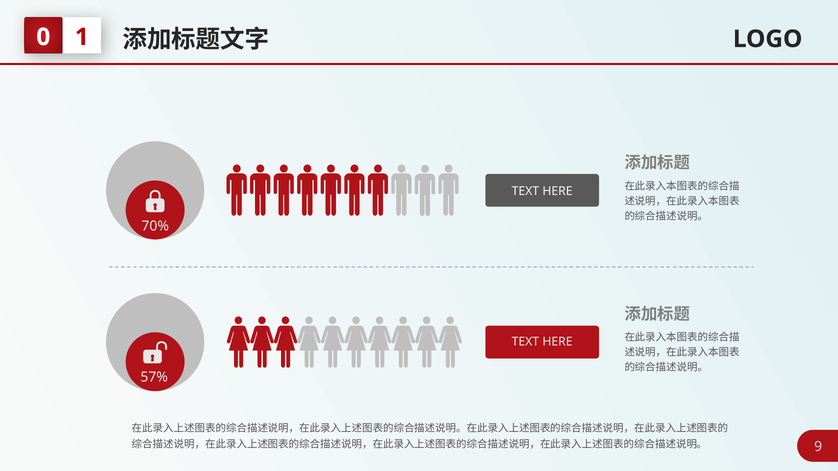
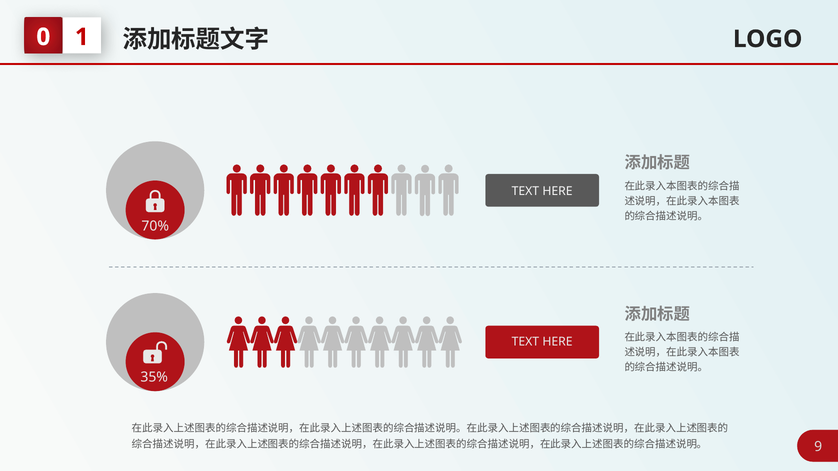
57%: 57% -> 35%
